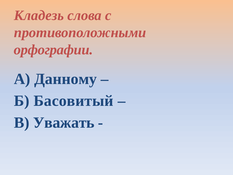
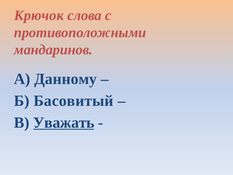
Кладезь: Кладезь -> Крючок
орфографии: орфографии -> мандаринов
Уважать underline: none -> present
